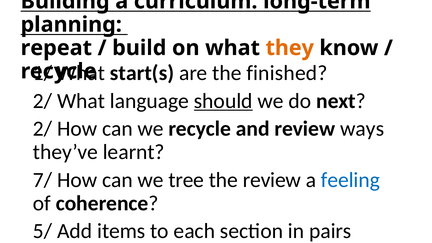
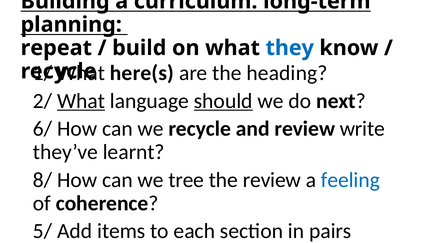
they colour: orange -> blue
start(s: start(s -> here(s
finished: finished -> heading
What at (81, 101) underline: none -> present
2/ at (43, 129): 2/ -> 6/
ways: ways -> write
7/: 7/ -> 8/
